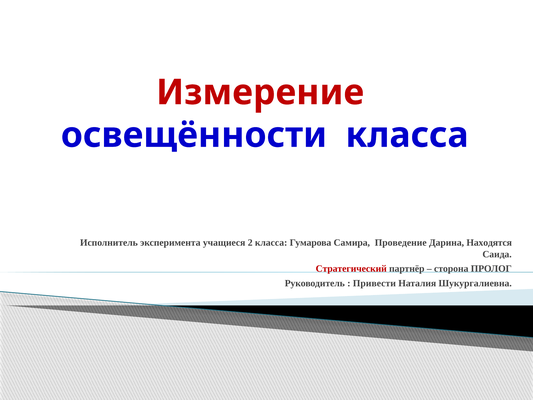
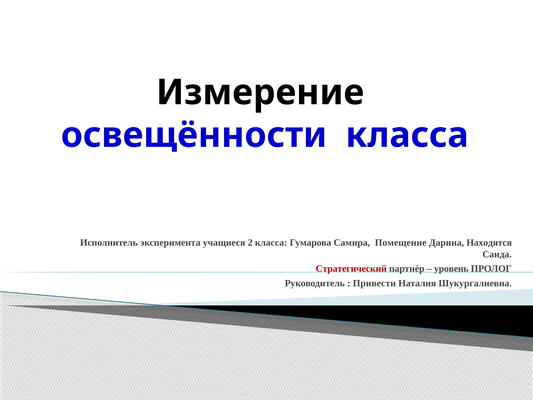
Измерение colour: red -> black
Проведение: Проведение -> Помещение
сторона: сторона -> уровень
